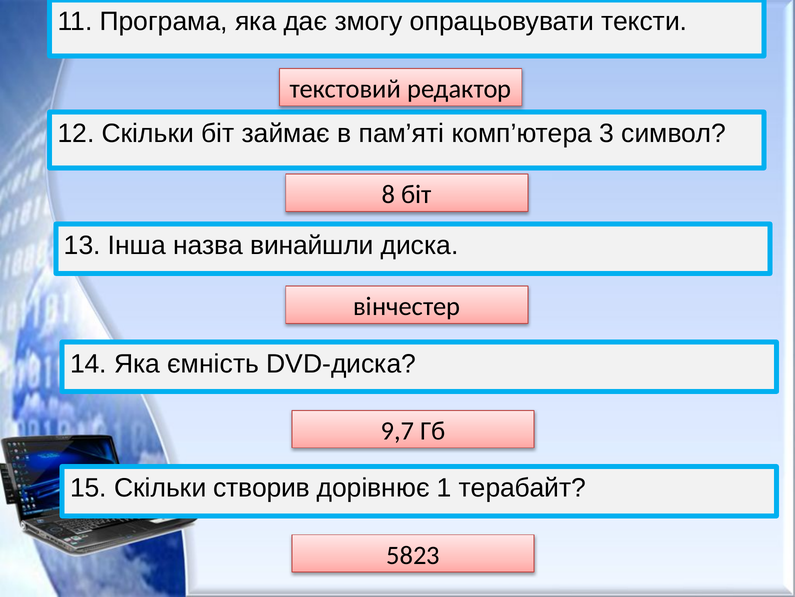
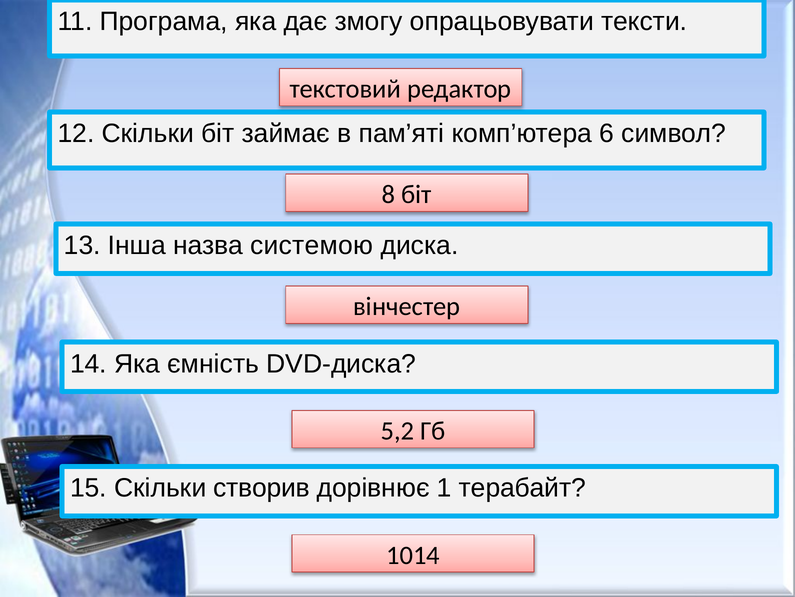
3: 3 -> 6
винайшли: винайшли -> системою
9,7: 9,7 -> 5,2
5823: 5823 -> 1014
